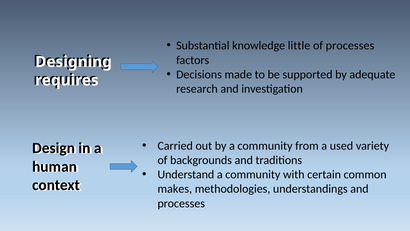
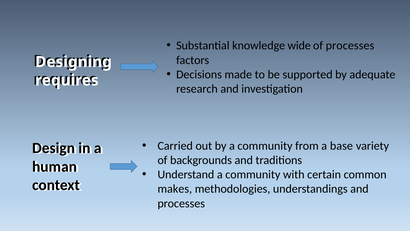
little: little -> wide
used: used -> base
